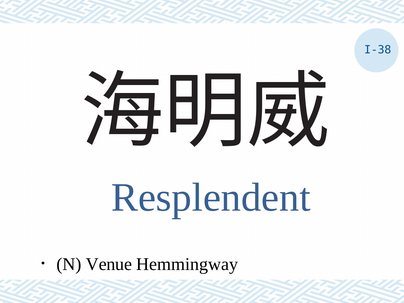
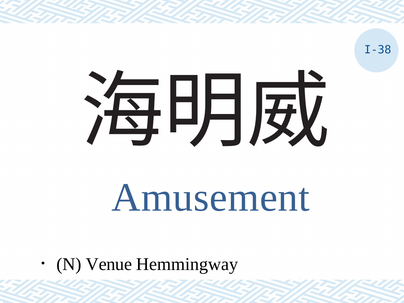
Resplendent: Resplendent -> Amusement
